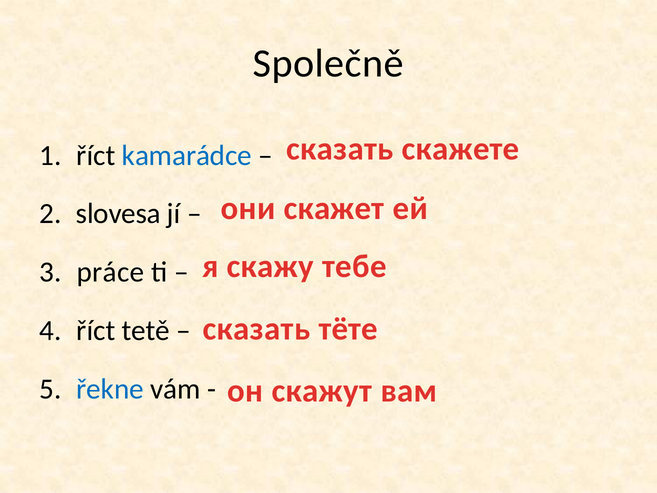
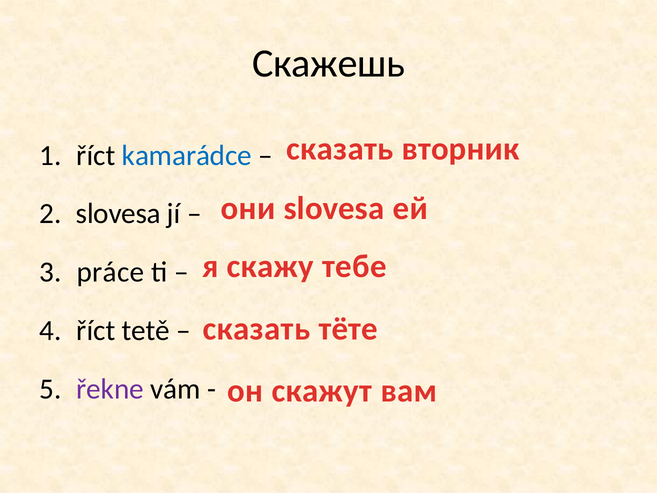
Společně: Společně -> Скажешь
скажете: скажете -> вторник
они скажет: скажет -> slovesa
řekne colour: blue -> purple
